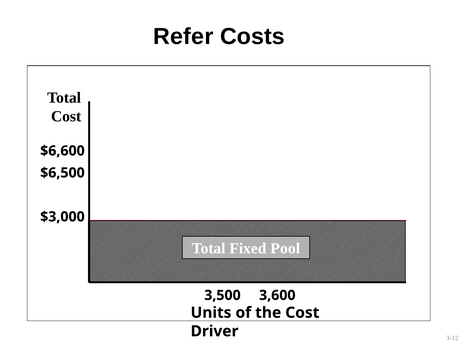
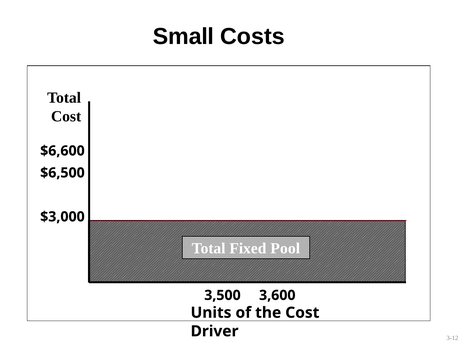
Refer: Refer -> Small
